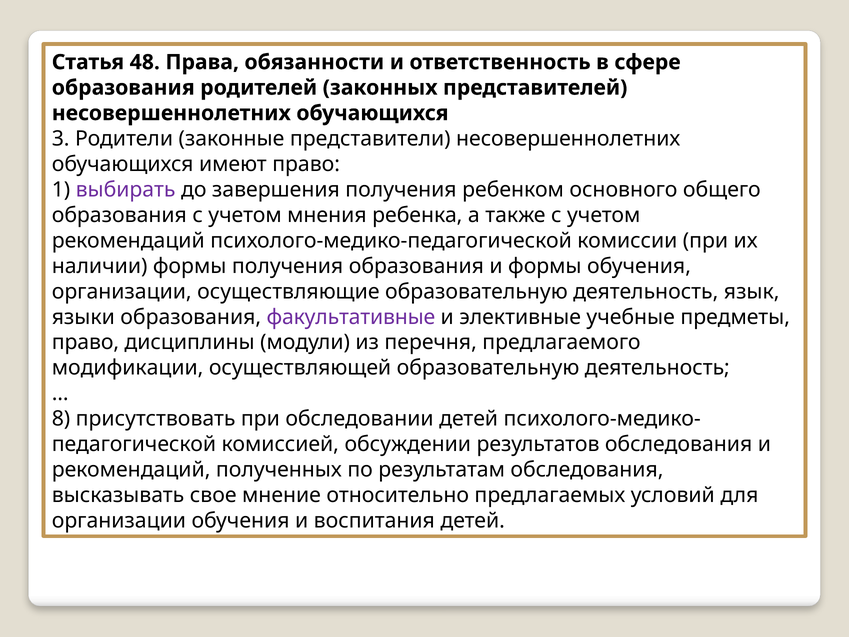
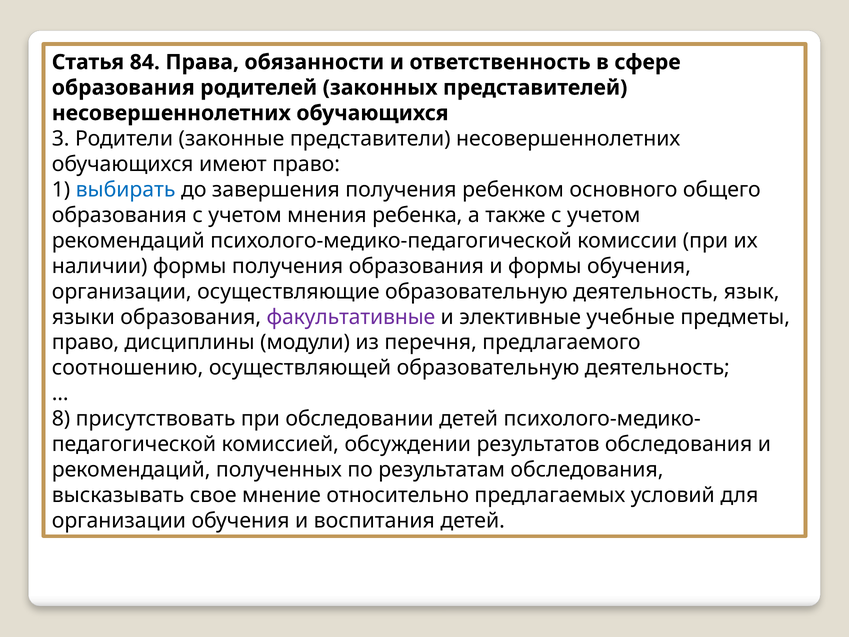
48: 48 -> 84
выбирать colour: purple -> blue
модификации: модификации -> соотношению
